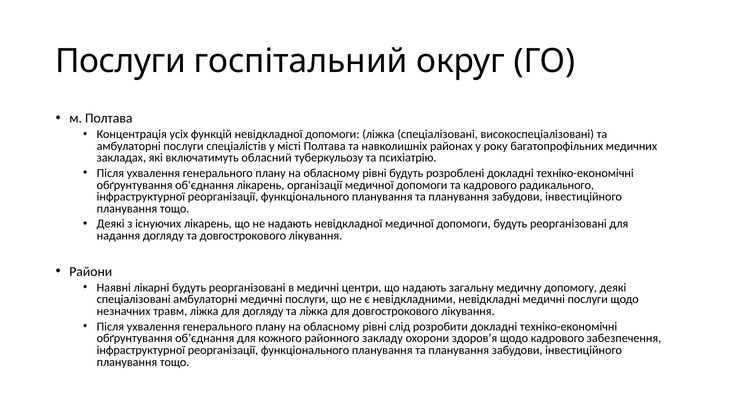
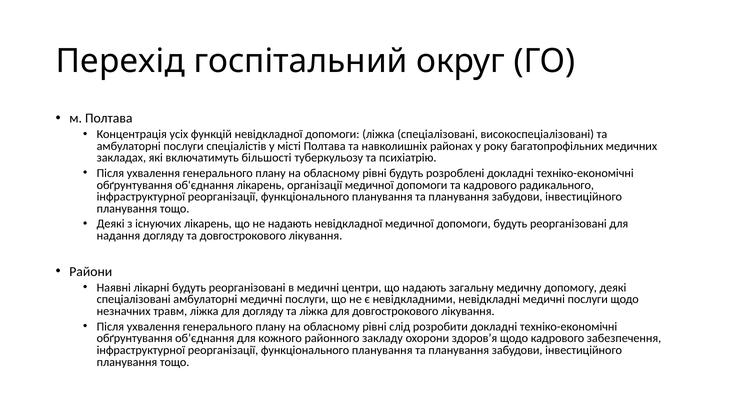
Послуги at (121, 61): Послуги -> Перехід
обласний: обласний -> більшості
